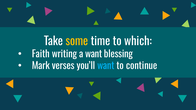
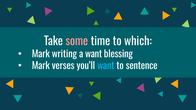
some colour: yellow -> pink
Faith at (41, 54): Faith -> Mark
continue: continue -> sentence
